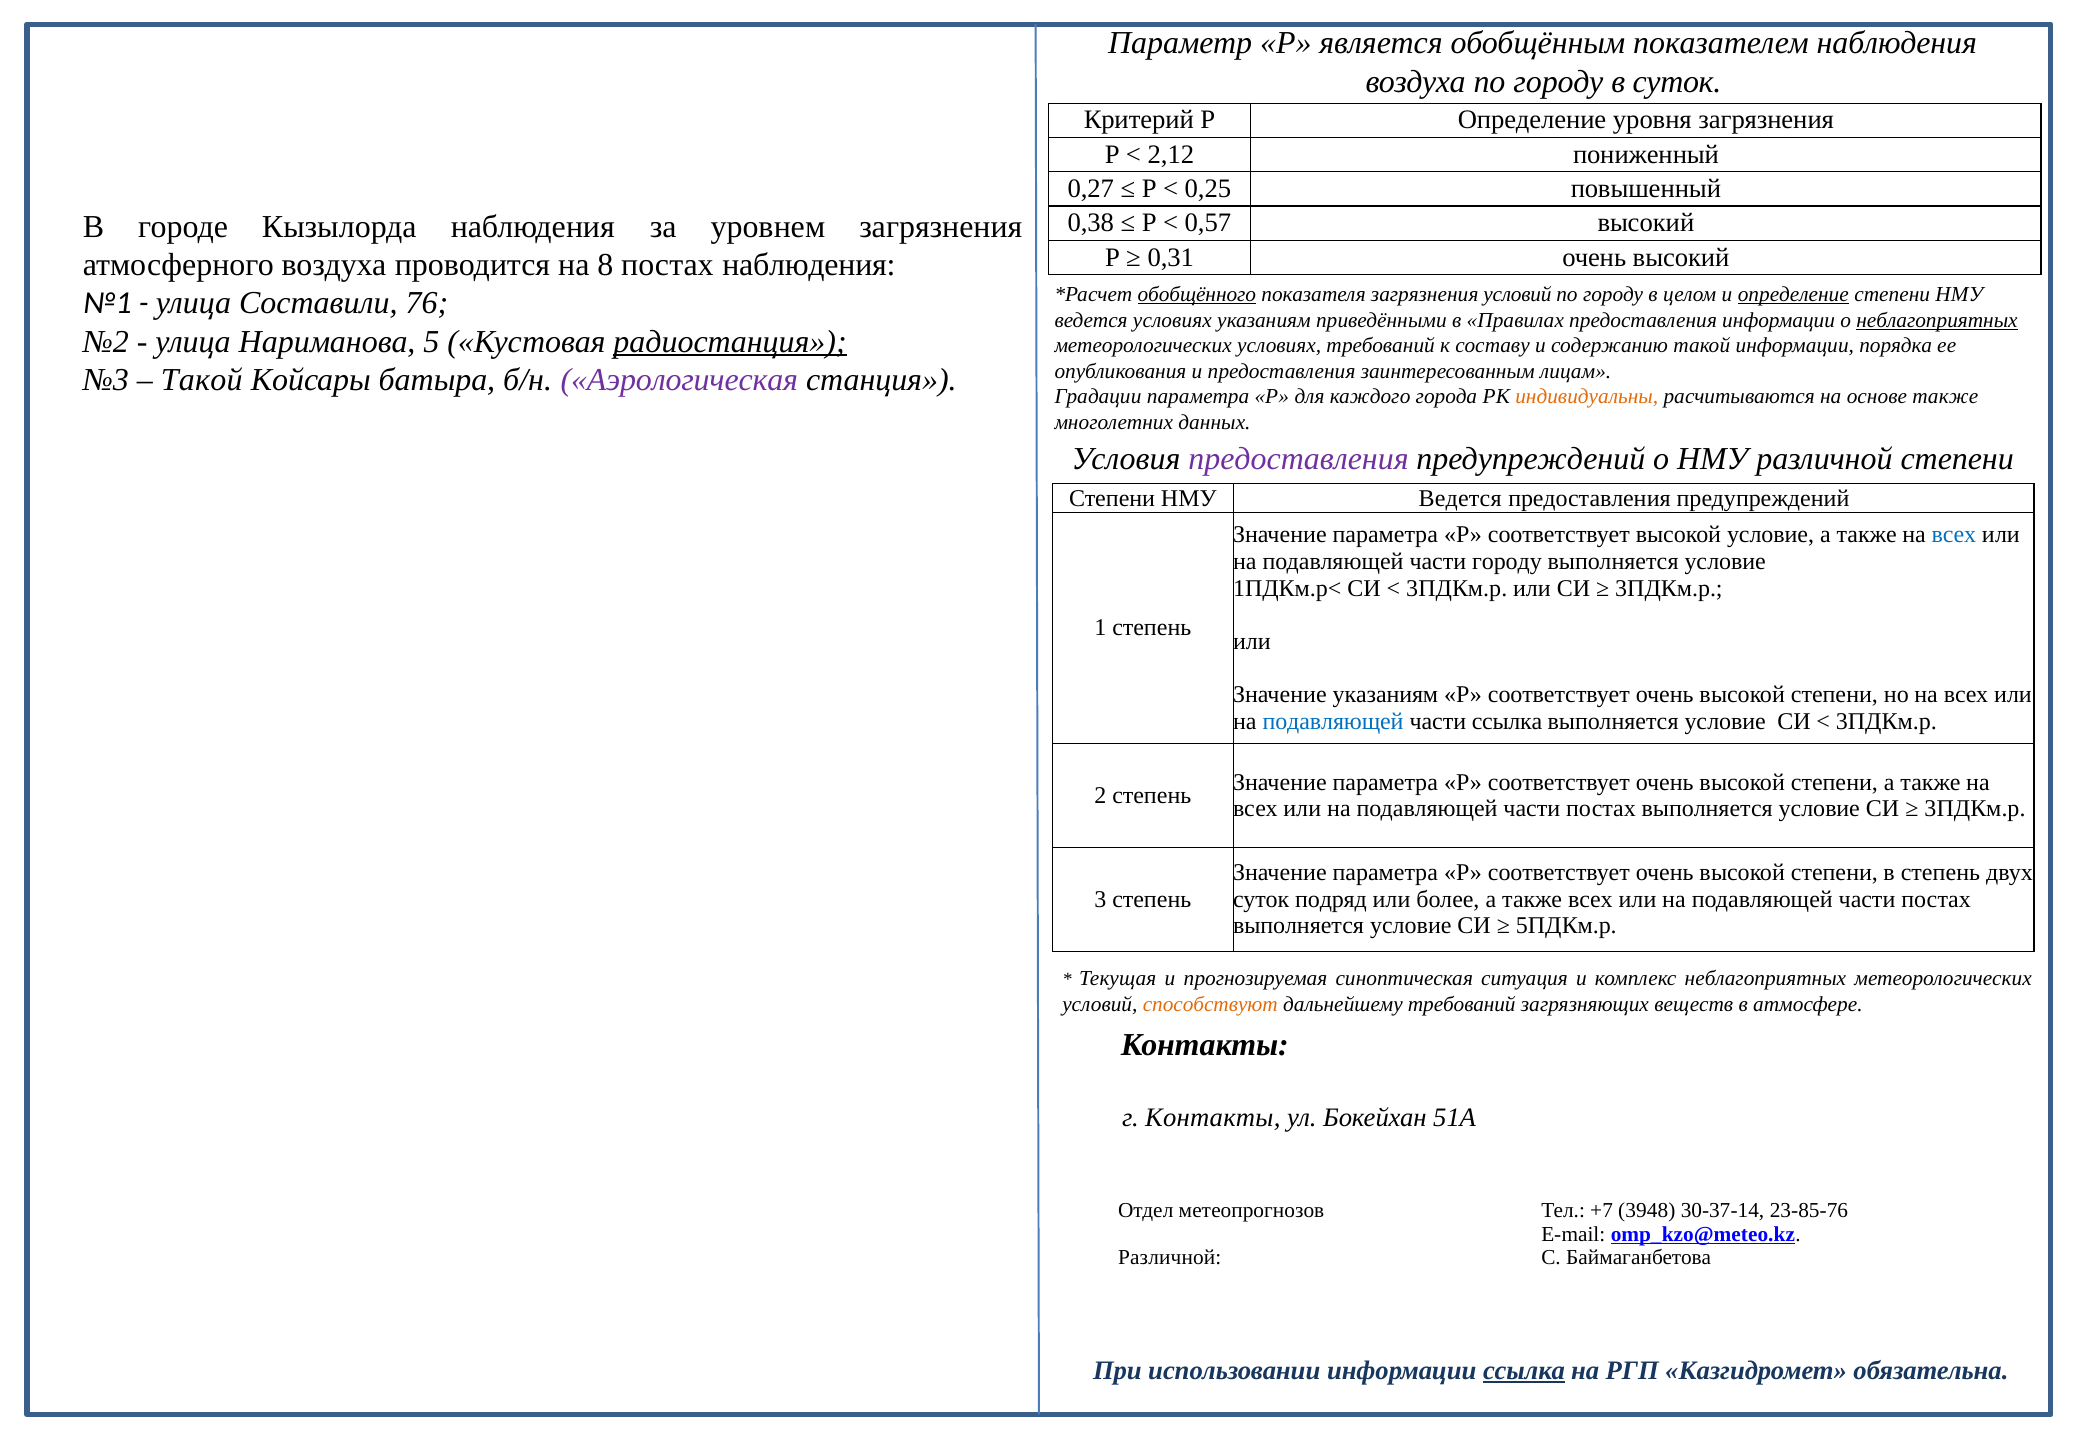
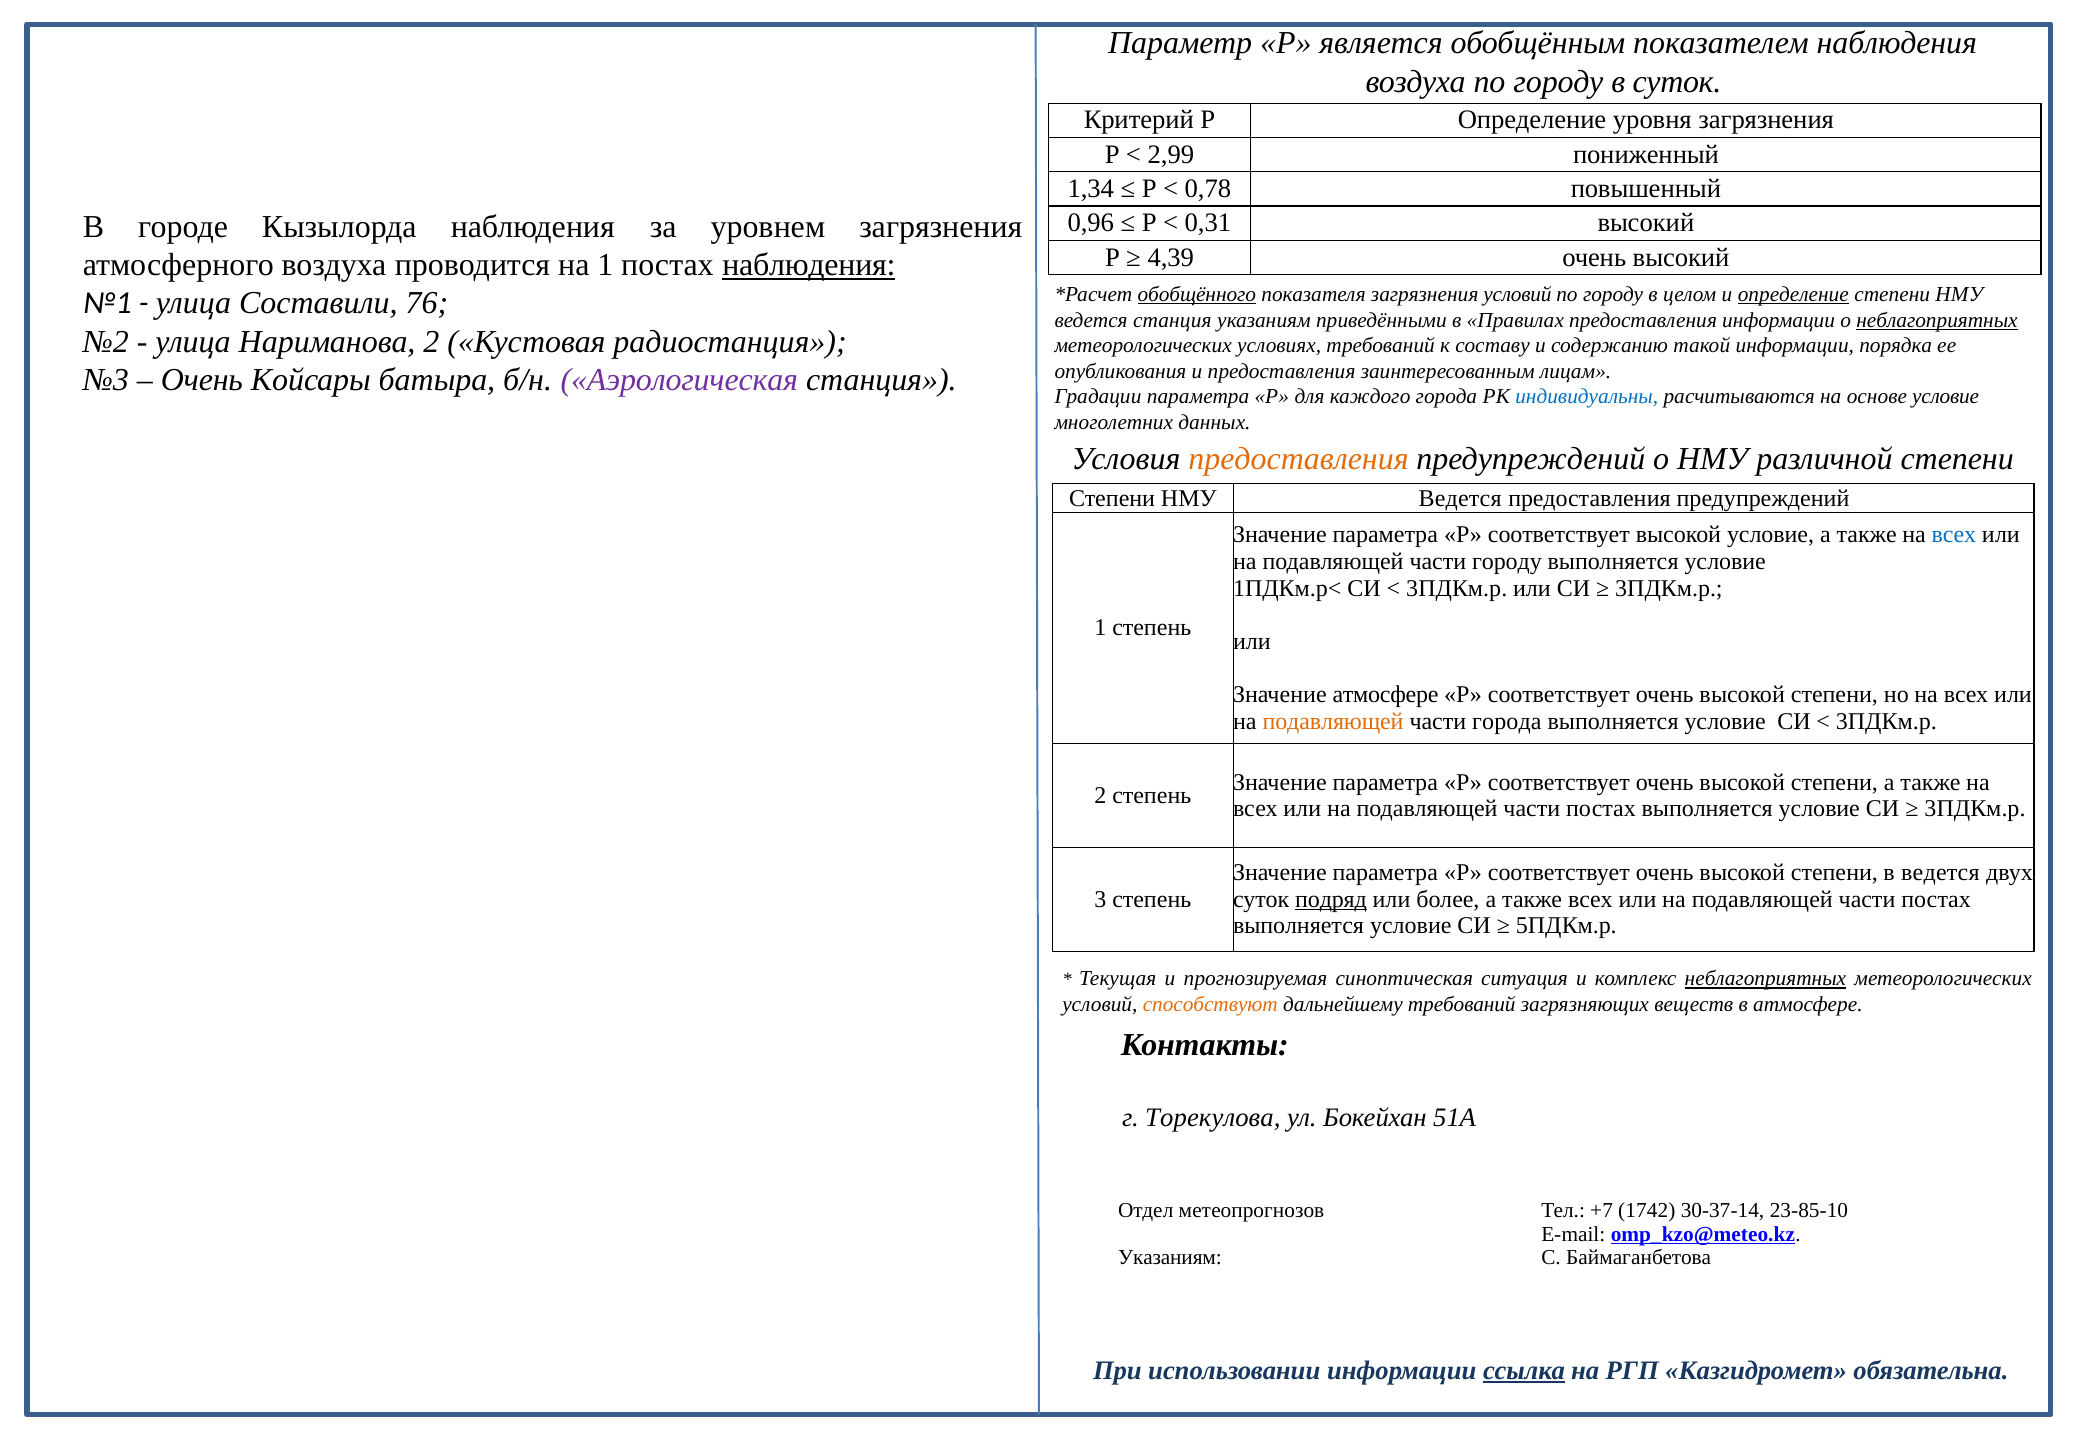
2,12: 2,12 -> 2,99
0,27: 0,27 -> 1,34
0,25: 0,25 -> 0,78
0,38: 0,38 -> 0,96
0,57: 0,57 -> 0,31
0,31: 0,31 -> 4,39
на 8: 8 -> 1
наблюдения at (809, 265) underline: none -> present
ведется условиях: условиях -> станция
Нариманова 5: 5 -> 2
радиостанция underline: present -> none
Такой at (202, 380): Такой -> Очень
индивидуальны colour: orange -> blue
основе также: также -> условие
предоставления at (1298, 459) colour: purple -> orange
Значение указаниям: указаниям -> атмосфере
подавляющей at (1333, 721) colour: blue -> orange
части ссылка: ссылка -> города
в степень: степень -> ведется
подряд underline: none -> present
неблагоприятных at (1765, 978) underline: none -> present
г Контакты: Контакты -> Торекулова
3948: 3948 -> 1742
23-85-76: 23-85-76 -> 23-85-10
Различной at (1170, 1258): Различной -> Указаниям
